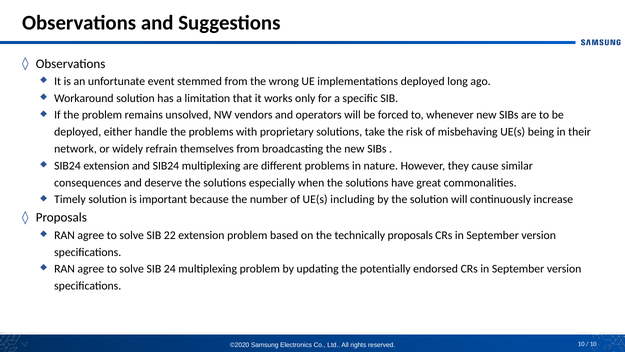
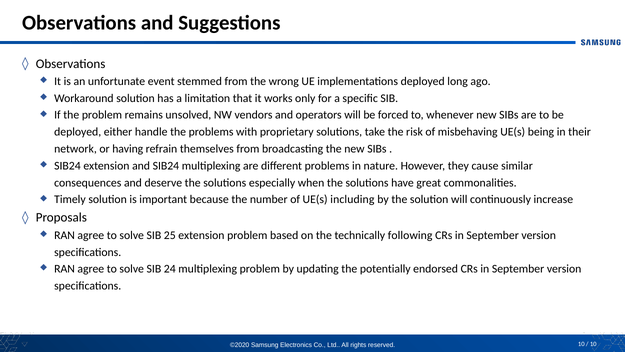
widely: widely -> having
22: 22 -> 25
technically proposals: proposals -> following
